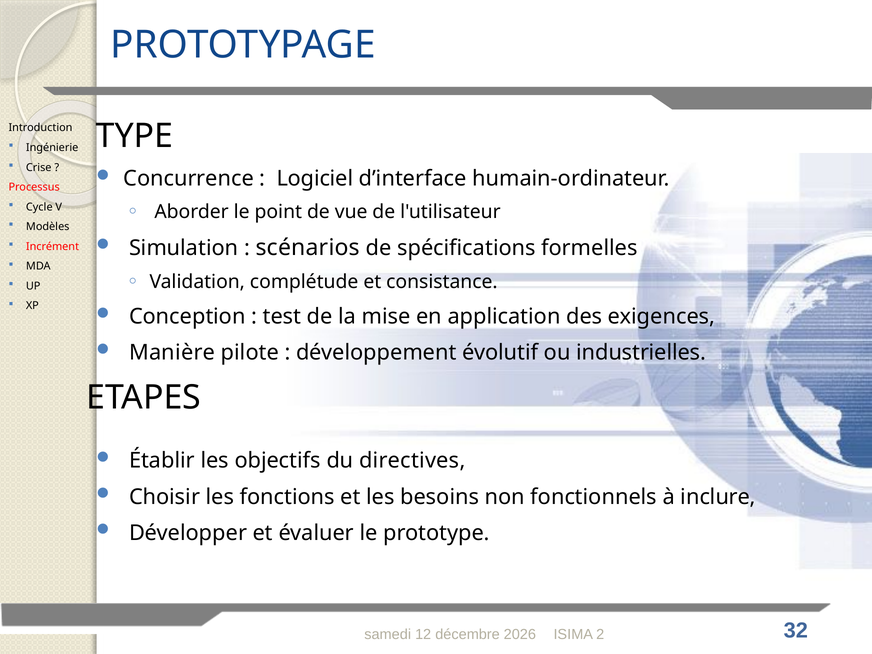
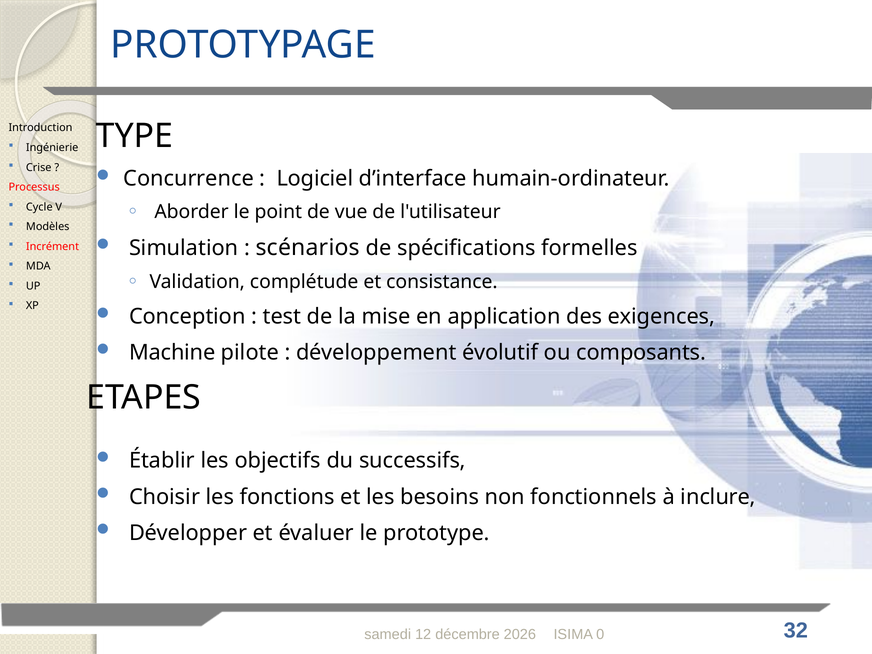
Manière: Manière -> Machine
industrielles: industrielles -> composants
directives: directives -> successifs
2: 2 -> 0
